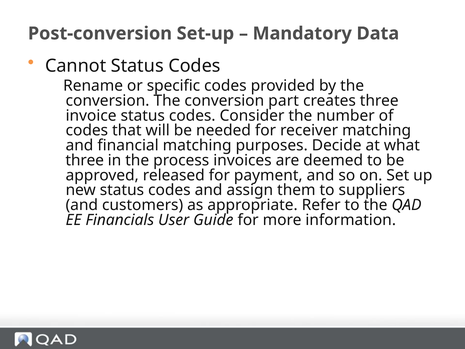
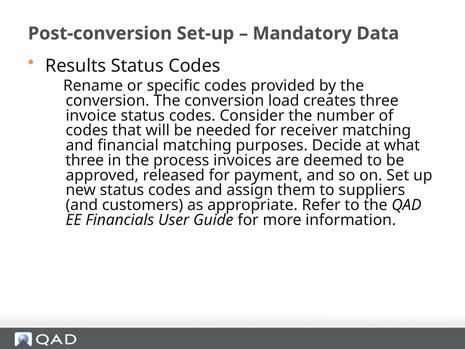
Cannot: Cannot -> Results
part: part -> load
